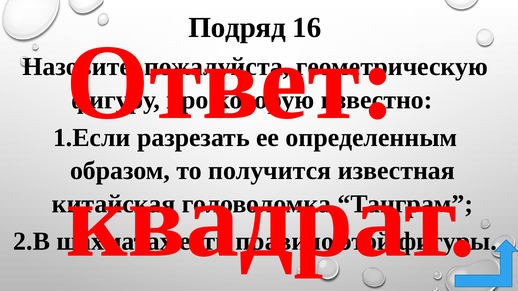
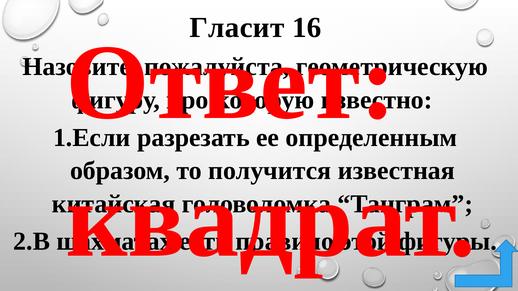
Подряд: Подряд -> Гласит
